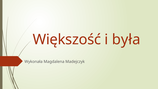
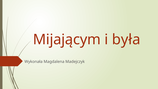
Większość: Większość -> Mijającym
